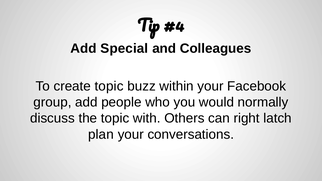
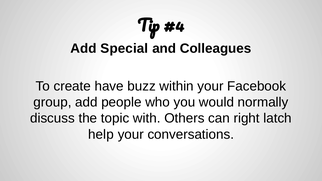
create topic: topic -> have
plan: plan -> help
